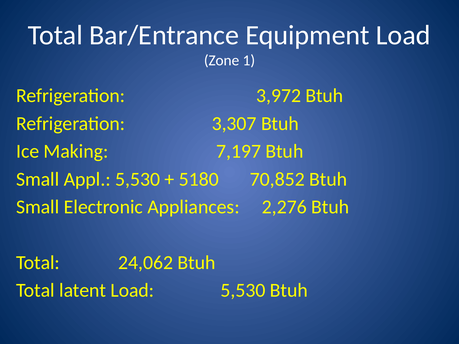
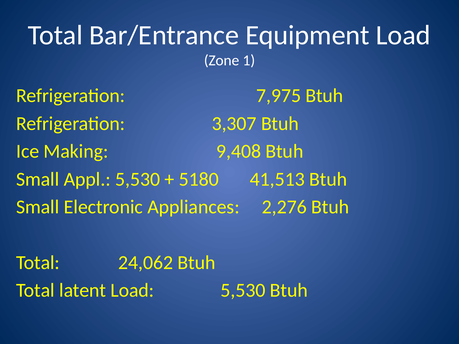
3,972: 3,972 -> 7,975
7,197: 7,197 -> 9,408
70,852: 70,852 -> 41,513
